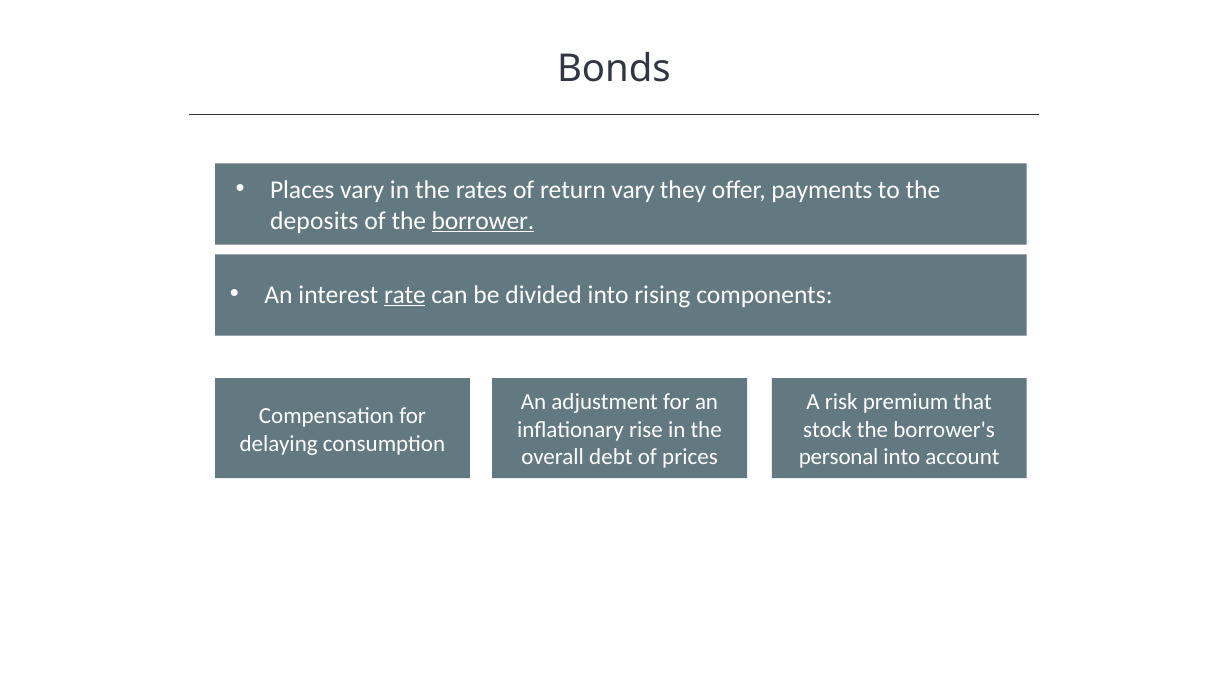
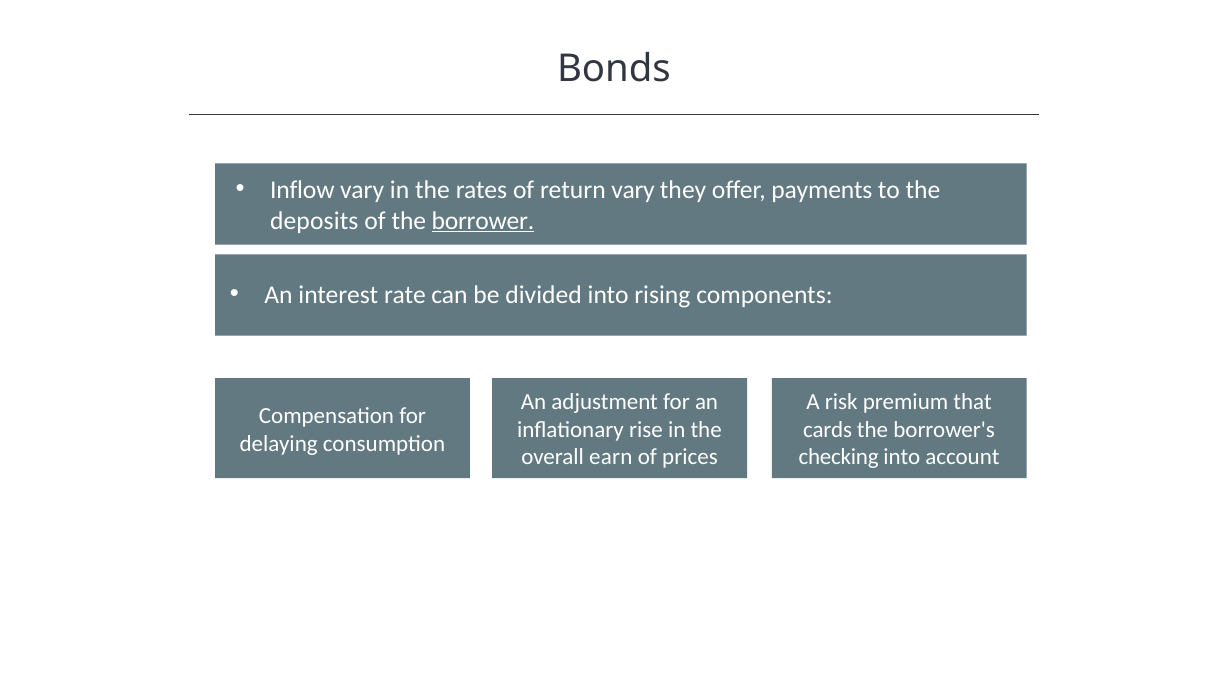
Places: Places -> Inflow
rate underline: present -> none
stock: stock -> cards
debt: debt -> earn
personal: personal -> checking
